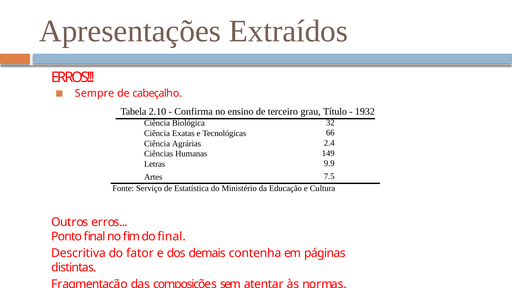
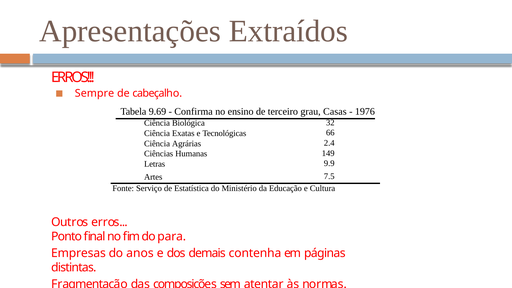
2.10: 2.10 -> 9.69
Título: Título -> Casas
1932: 1932 -> 1976
do final: final -> para
Descritiva: Descritiva -> Empresas
fator: fator -> anos
